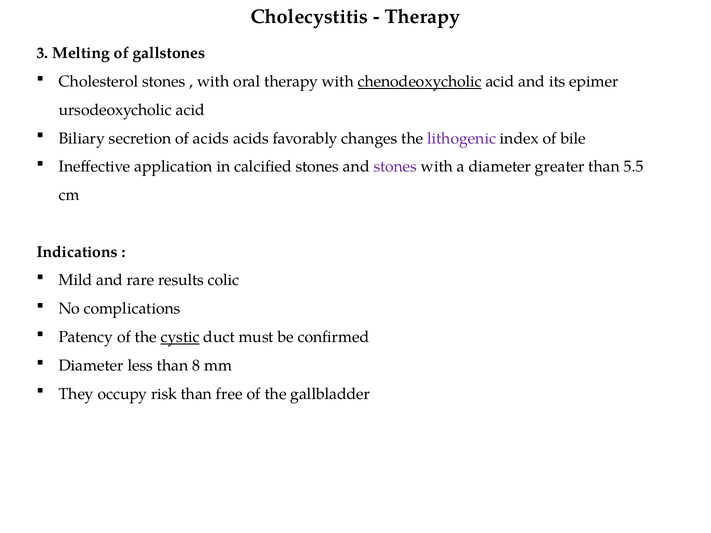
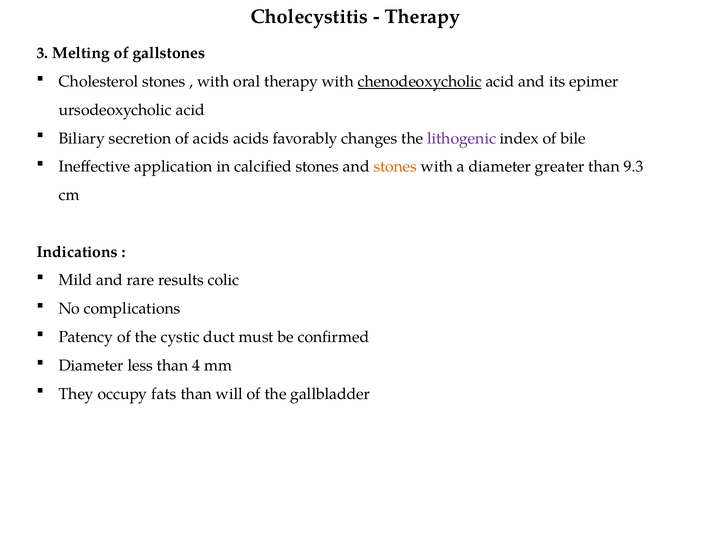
stones at (395, 167) colour: purple -> orange
5.5: 5.5 -> 9.3
cystic underline: present -> none
8: 8 -> 4
risk: risk -> fats
free: free -> will
